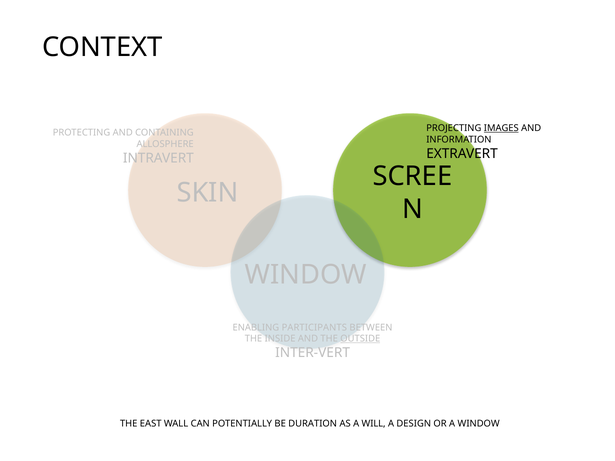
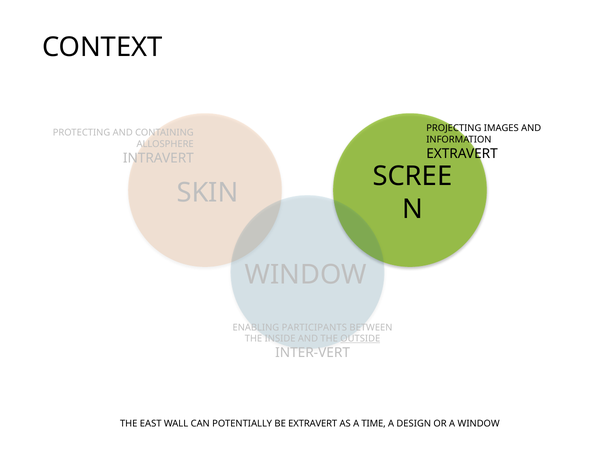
IMAGES underline: present -> none
BE DURATION: DURATION -> EXTRAVERT
WILL: WILL -> TIME
